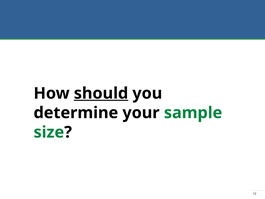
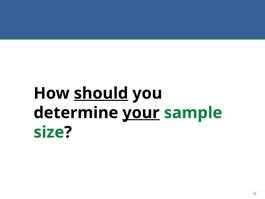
your underline: none -> present
